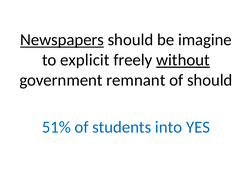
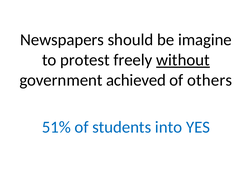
Newspapers underline: present -> none
explicit: explicit -> protest
remnant: remnant -> achieved
of should: should -> others
